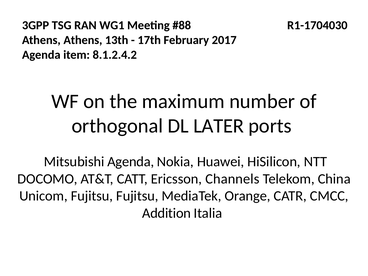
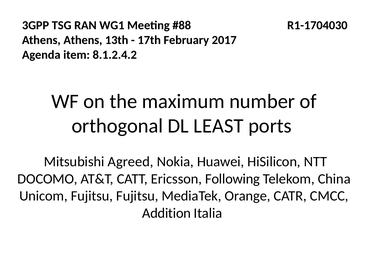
LATER: LATER -> LEAST
Mitsubishi Agenda: Agenda -> Agreed
Channels: Channels -> Following
